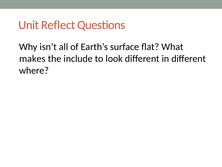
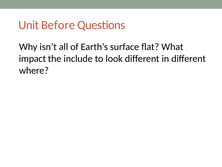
Reflect: Reflect -> Before
makes: makes -> impact
